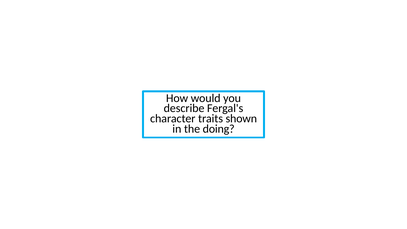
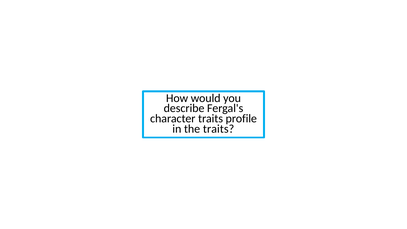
shown: shown -> profile
the doing: doing -> traits
